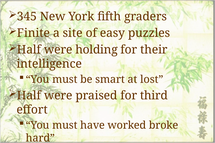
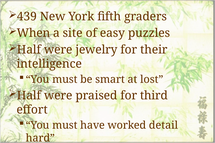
345: 345 -> 439
Finite: Finite -> When
holding: holding -> jewelry
broke: broke -> detail
